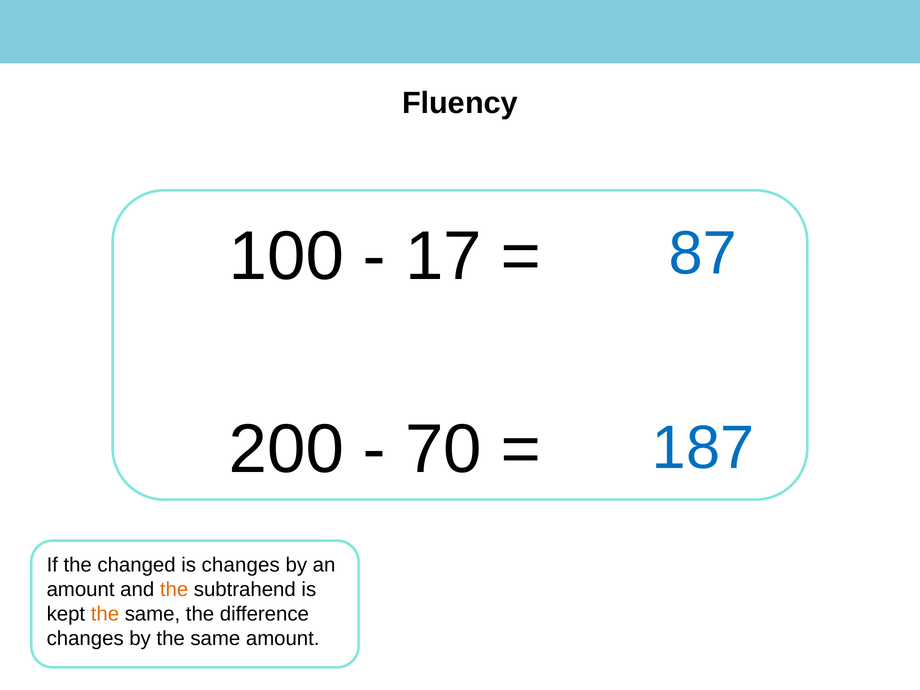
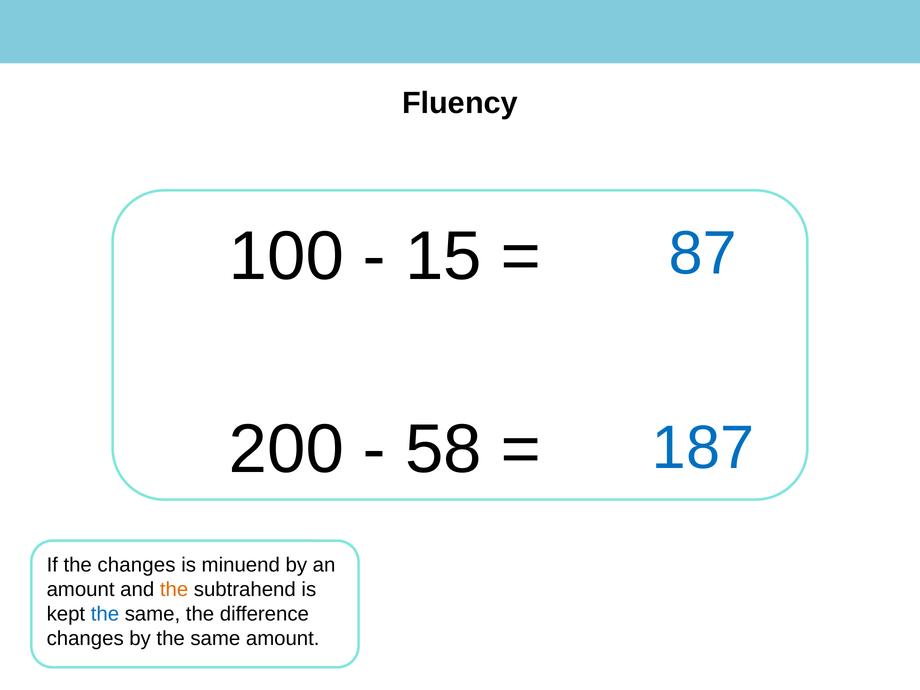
17: 17 -> 15
70: 70 -> 58
the changed: changed -> changes
is changes: changes -> minuend
the at (105, 614) colour: orange -> blue
